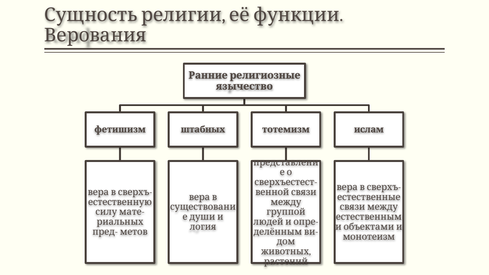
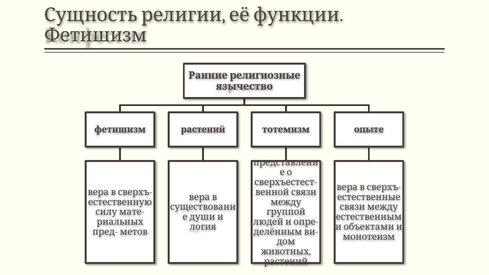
Верования at (96, 35): Верования -> Фетишизм
штабных at (203, 129): штабных -> растений
ислам: ислам -> опыте
